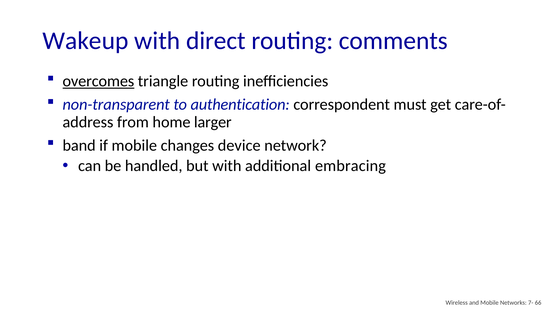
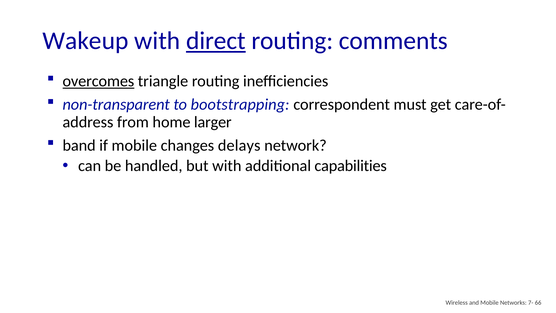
direct underline: none -> present
authentication: authentication -> bootstrapping
device: device -> delays
embracing: embracing -> capabilities
